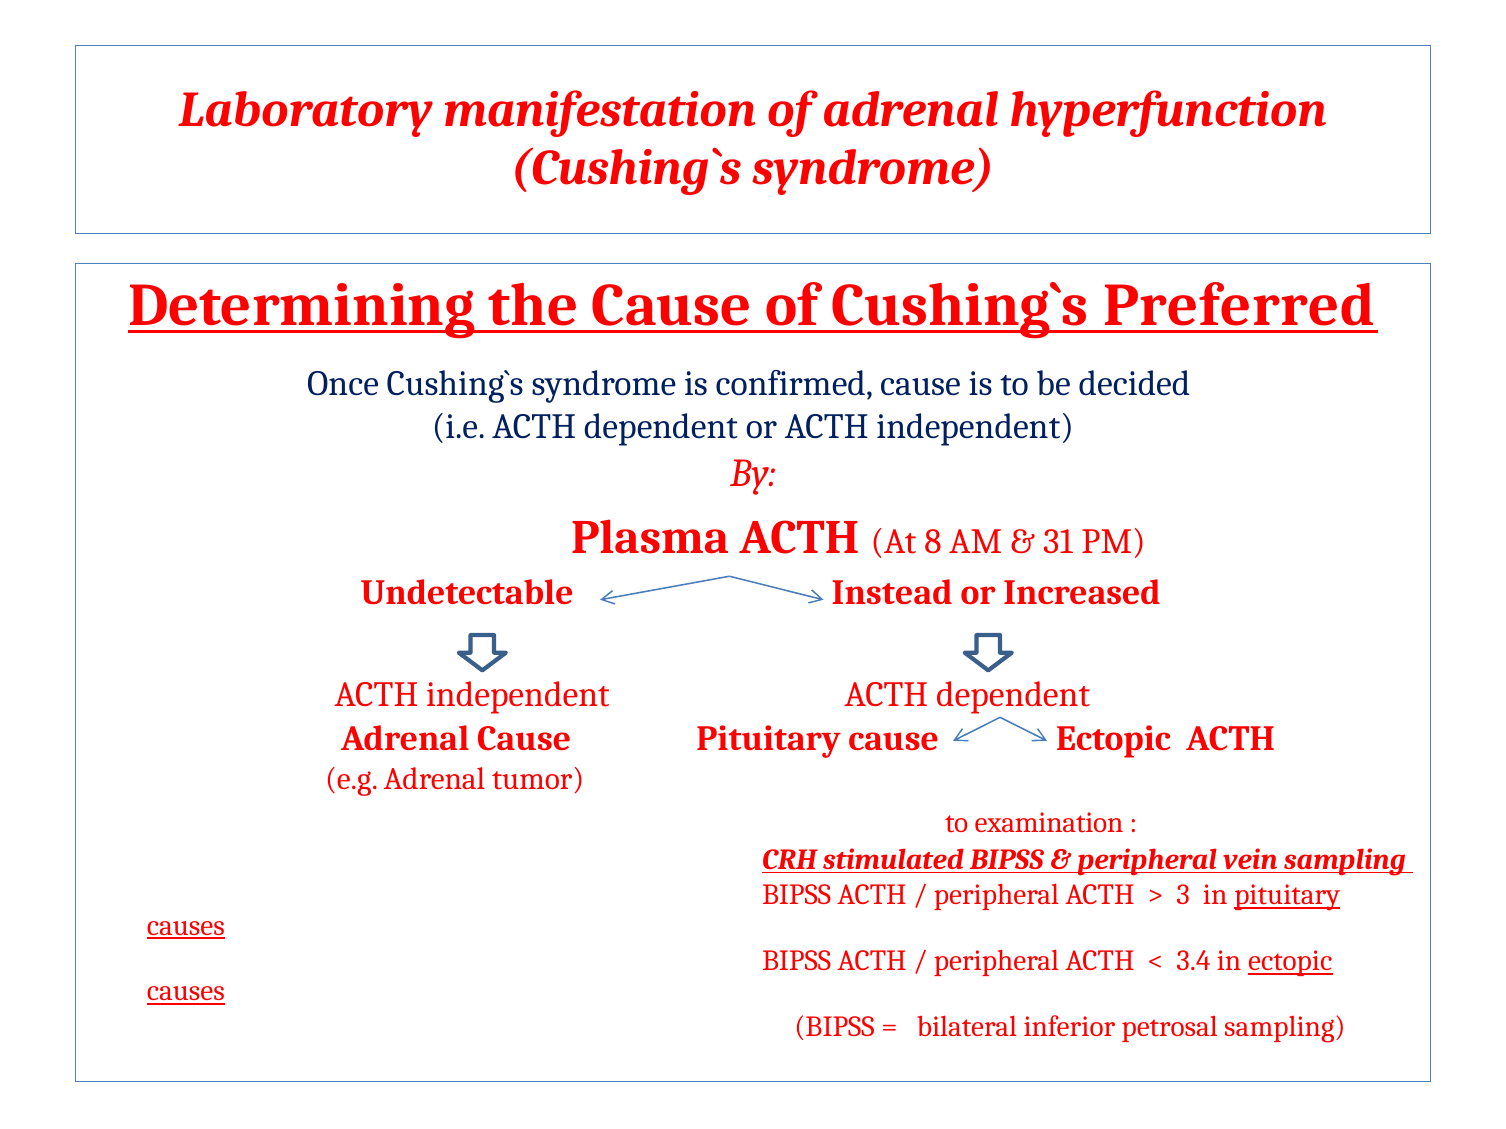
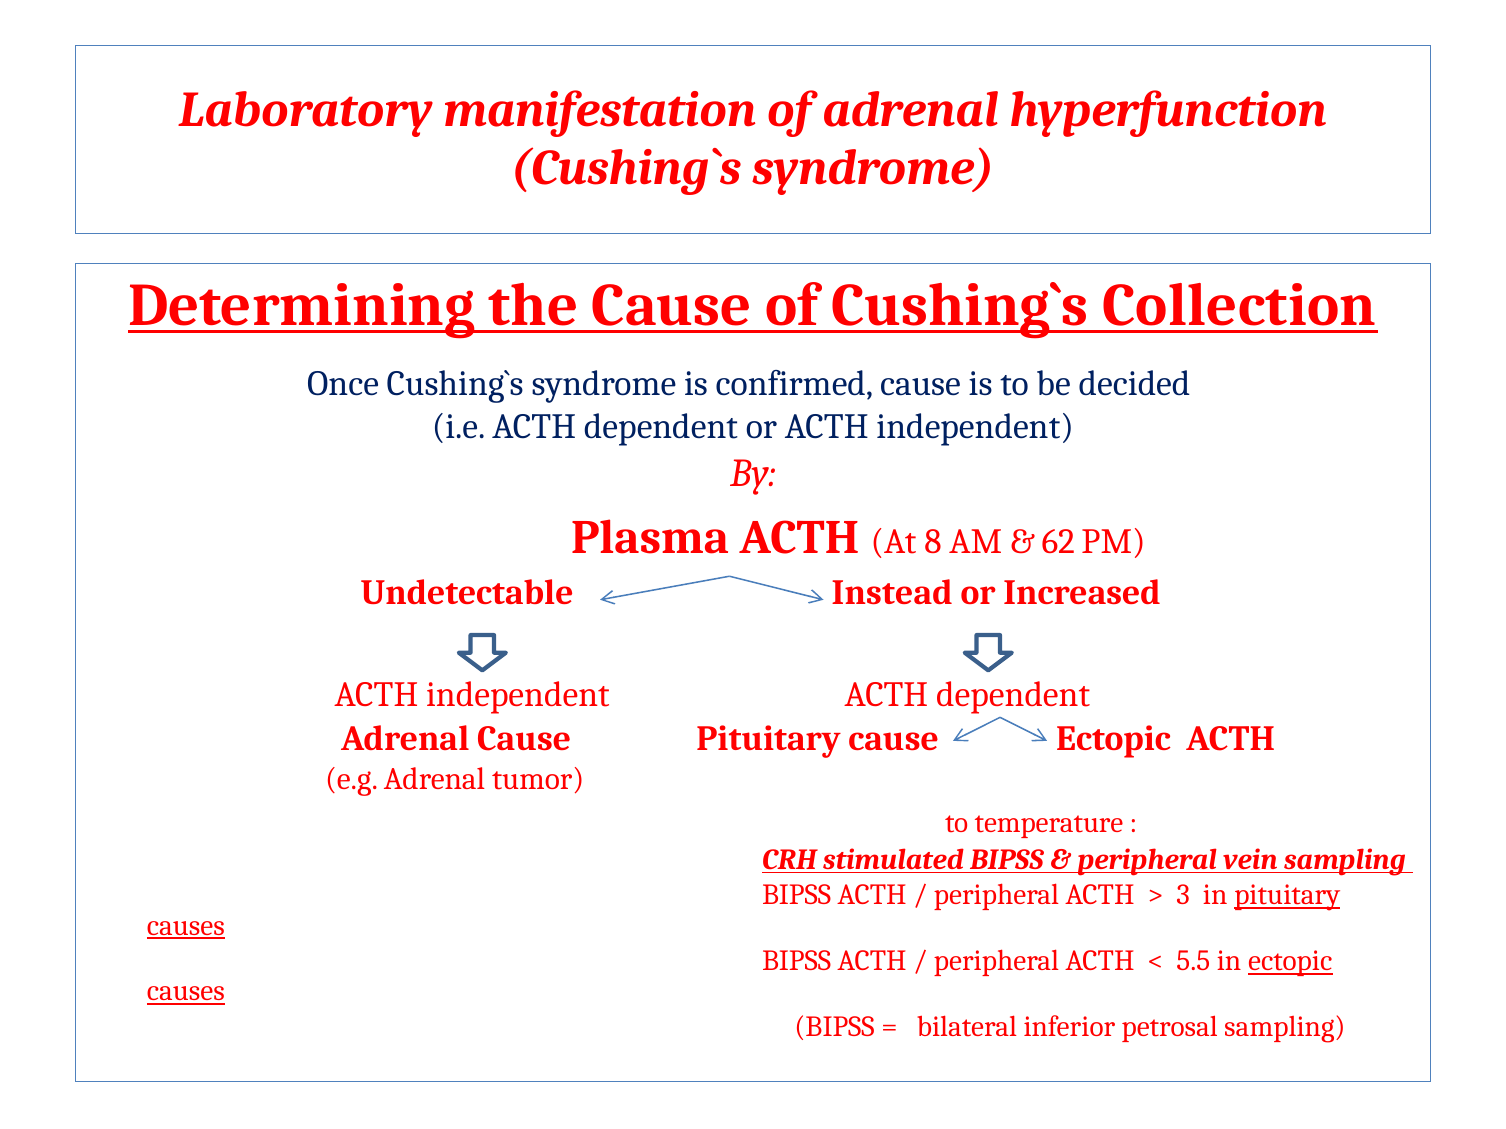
Preferred: Preferred -> Collection
31: 31 -> 62
examination: examination -> temperature
3.4: 3.4 -> 5.5
